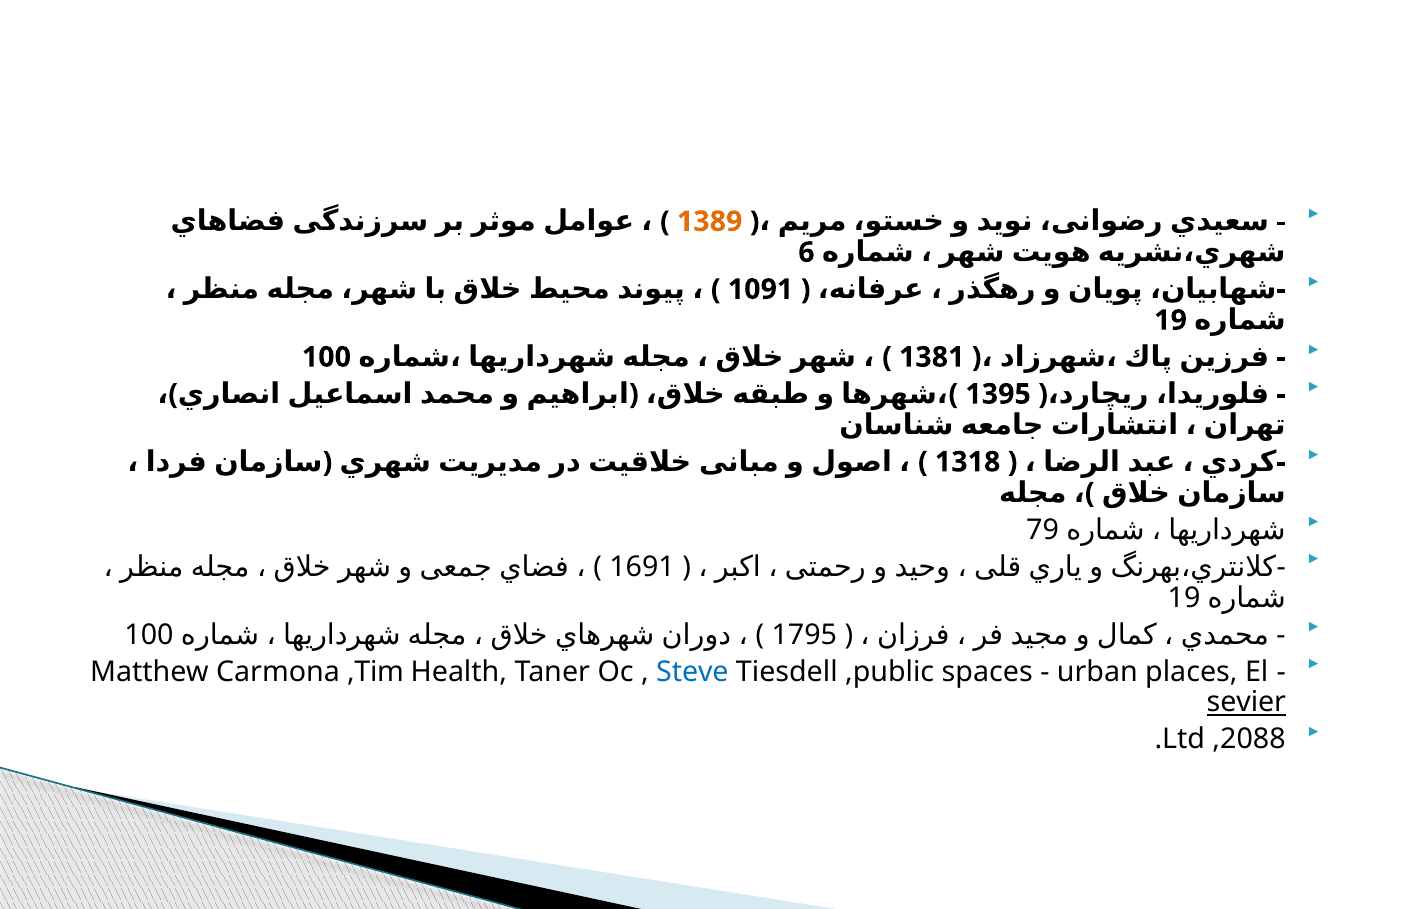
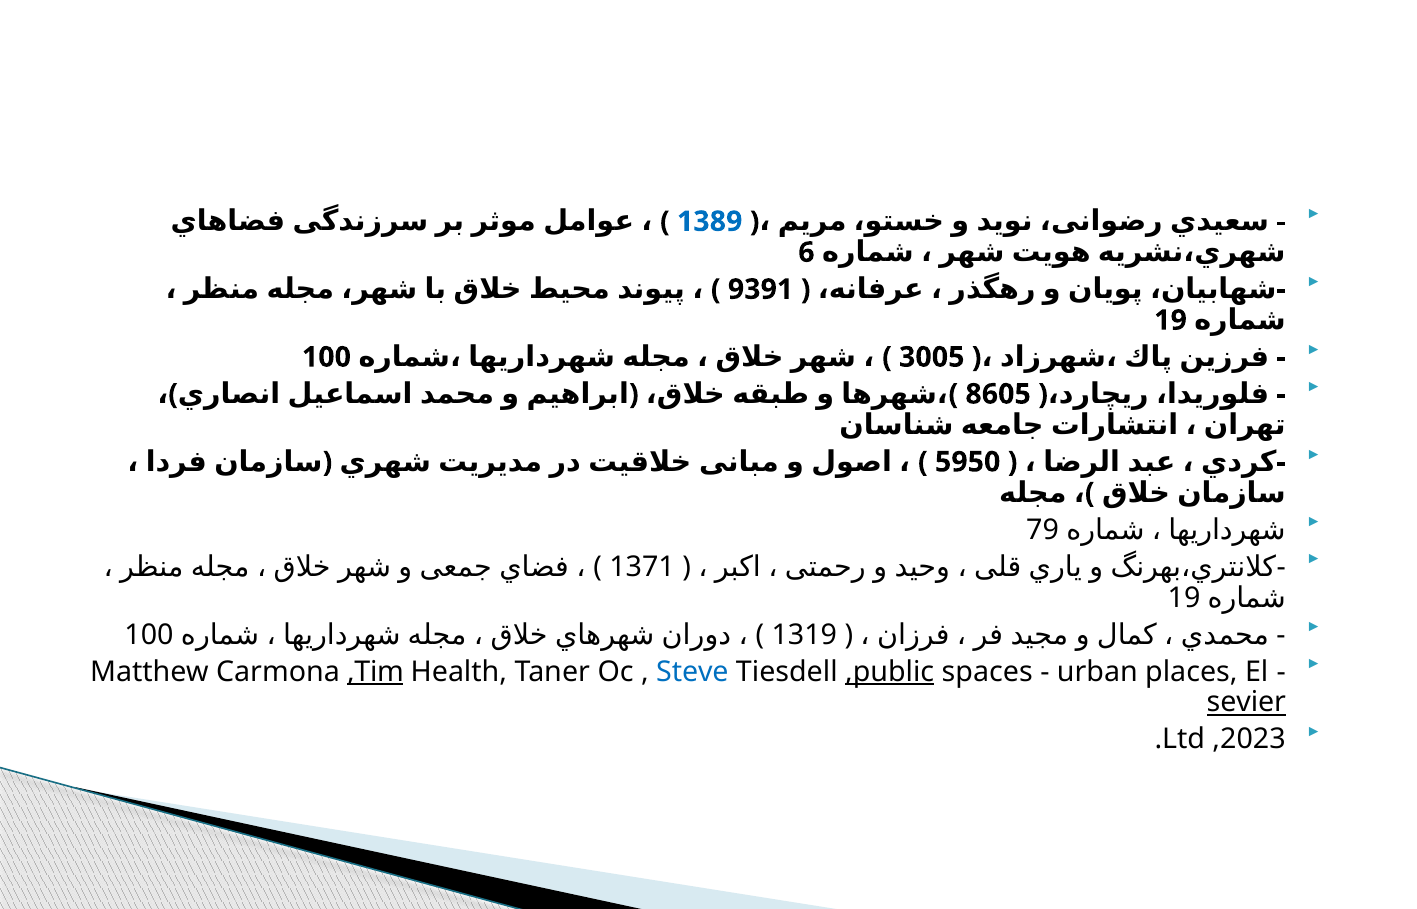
1389 colour: orange -> blue
1091: 1091 -> 9391
1381: 1381 -> 3005
1395: 1395 -> 8605
1318: 1318 -> 5950
1691: 1691 -> 1371
1795: 1795 -> 1319
,Tim underline: none -> present
,public underline: none -> present
,2088: ,2088 -> ,2023
